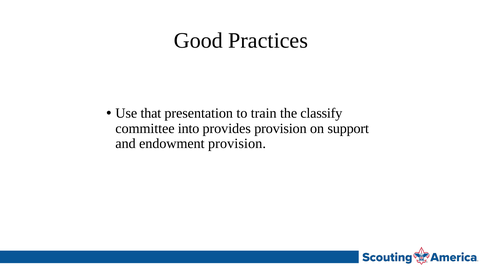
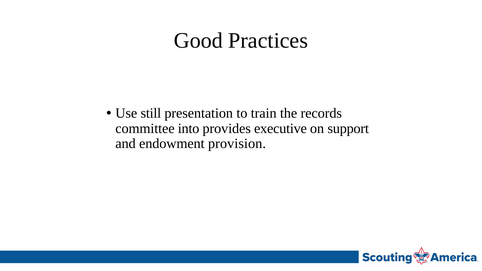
that: that -> still
classify: classify -> records
provides provision: provision -> executive
